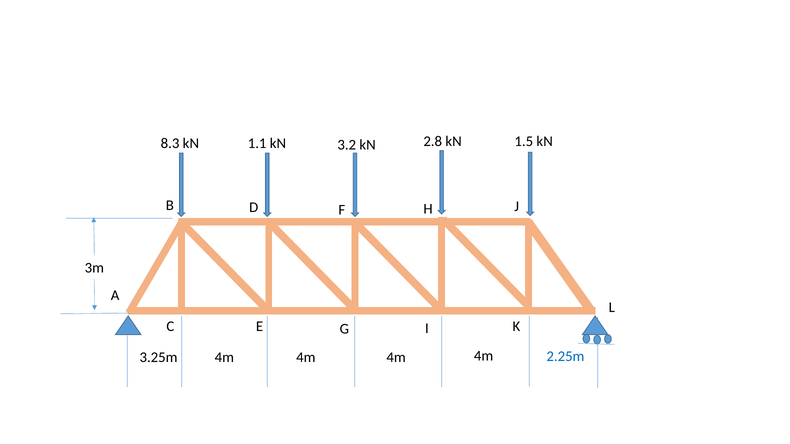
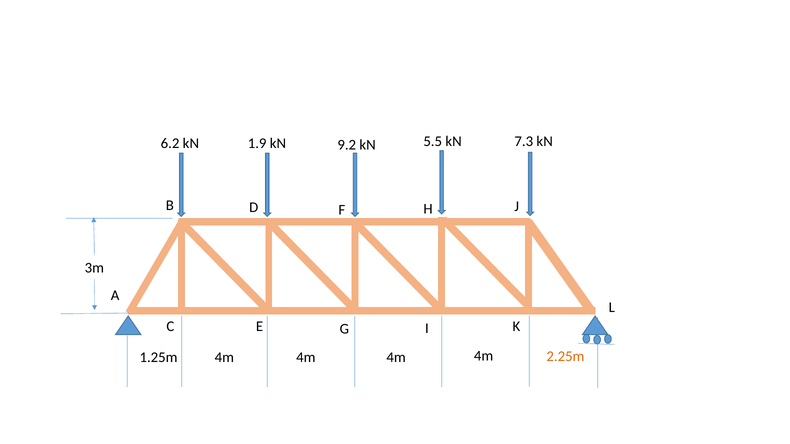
8.3: 8.3 -> 6.2
1.1: 1.1 -> 1.9
3.2: 3.2 -> 9.2
2.8: 2.8 -> 5.5
1.5: 1.5 -> 7.3
3.25m: 3.25m -> 1.25m
2.25m colour: blue -> orange
